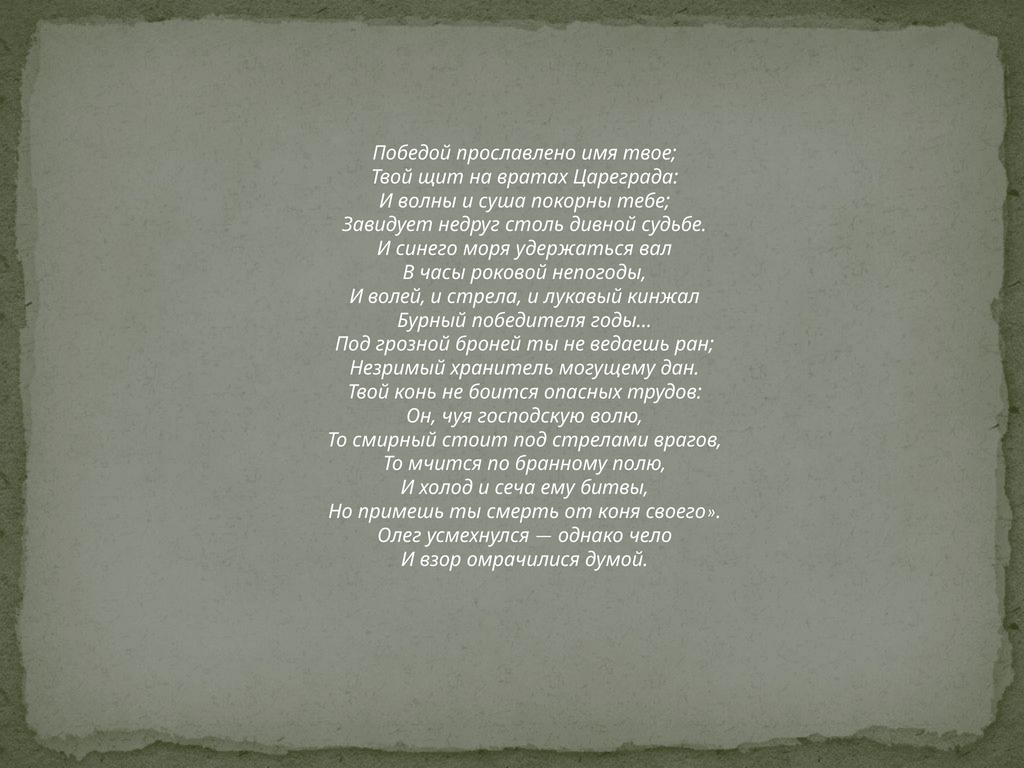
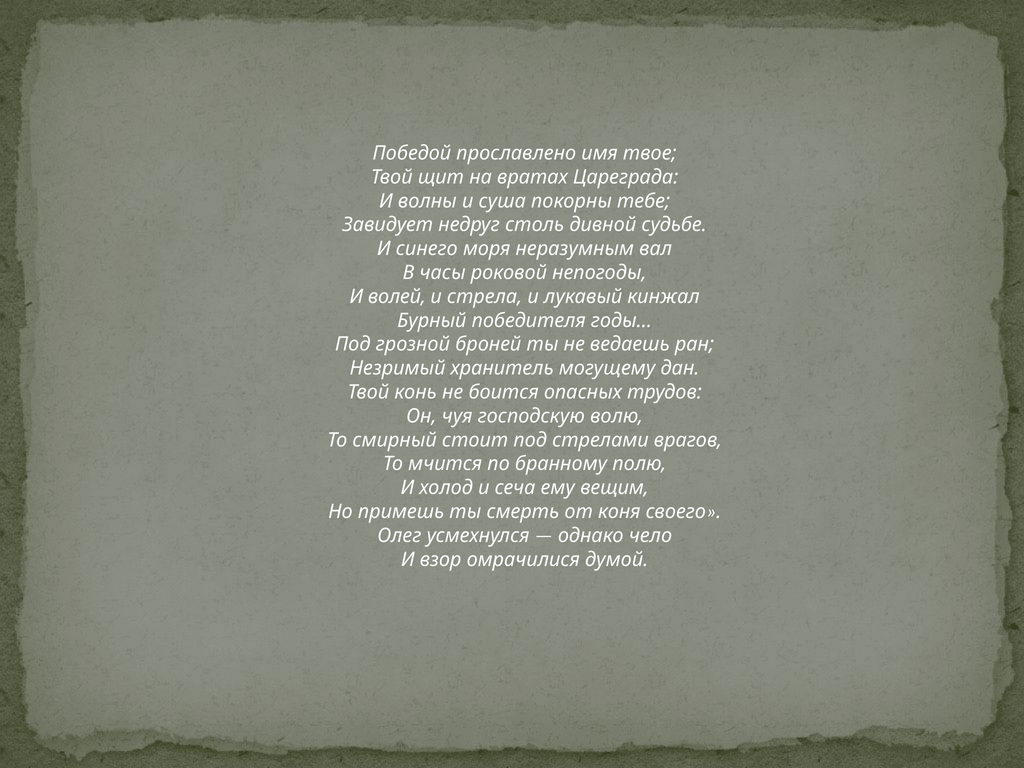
удержаться: удержаться -> неразумным
битвы: битвы -> вещим
